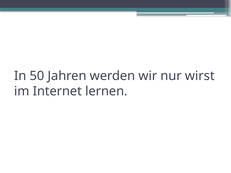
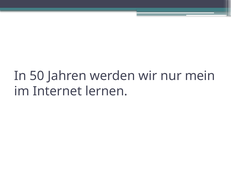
wirst: wirst -> mein
